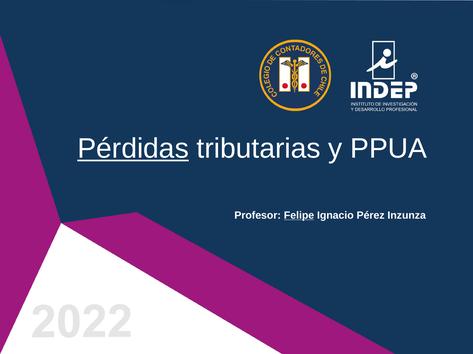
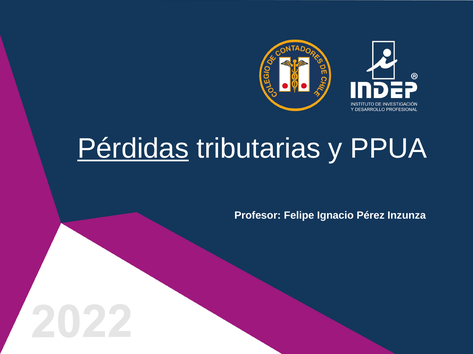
Felipe underline: present -> none
